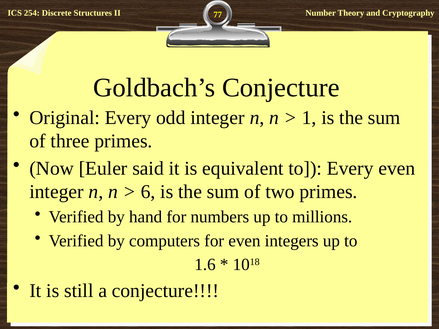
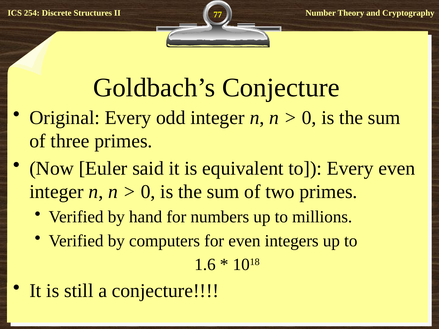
1 at (309, 118): 1 -> 0
6 at (148, 192): 6 -> 0
